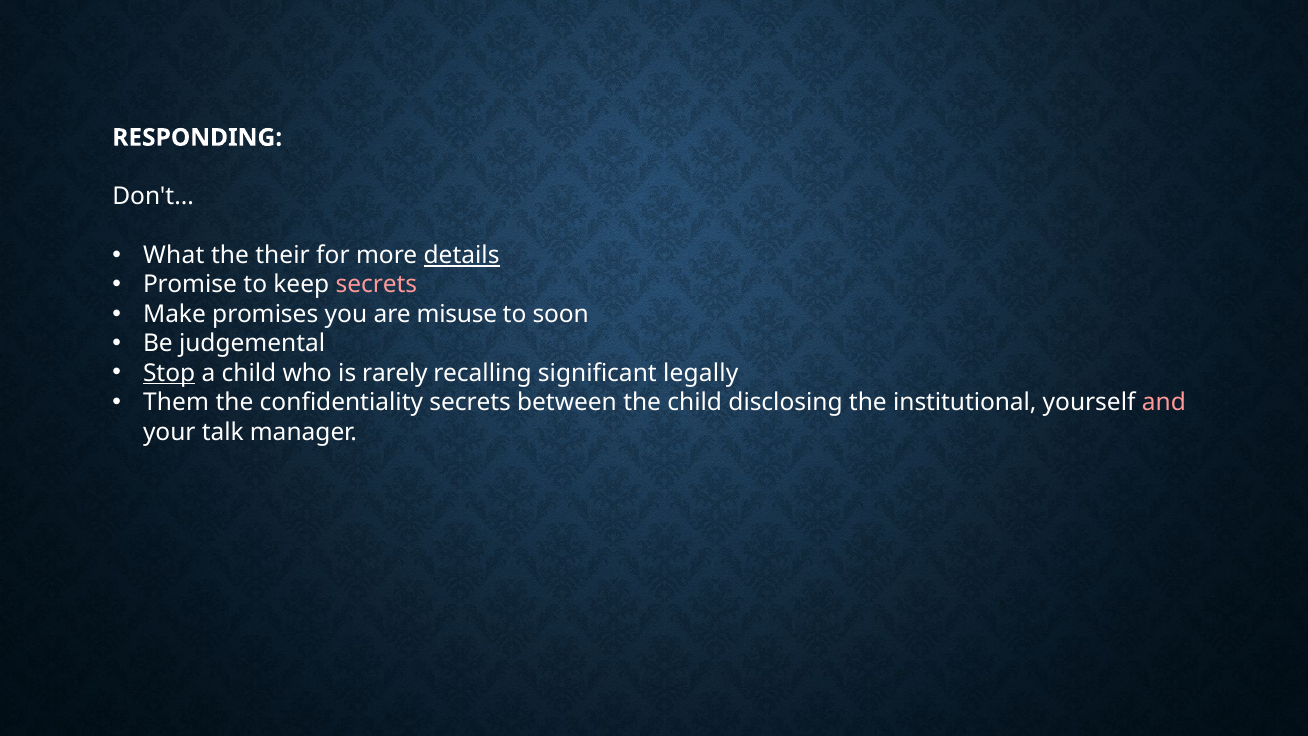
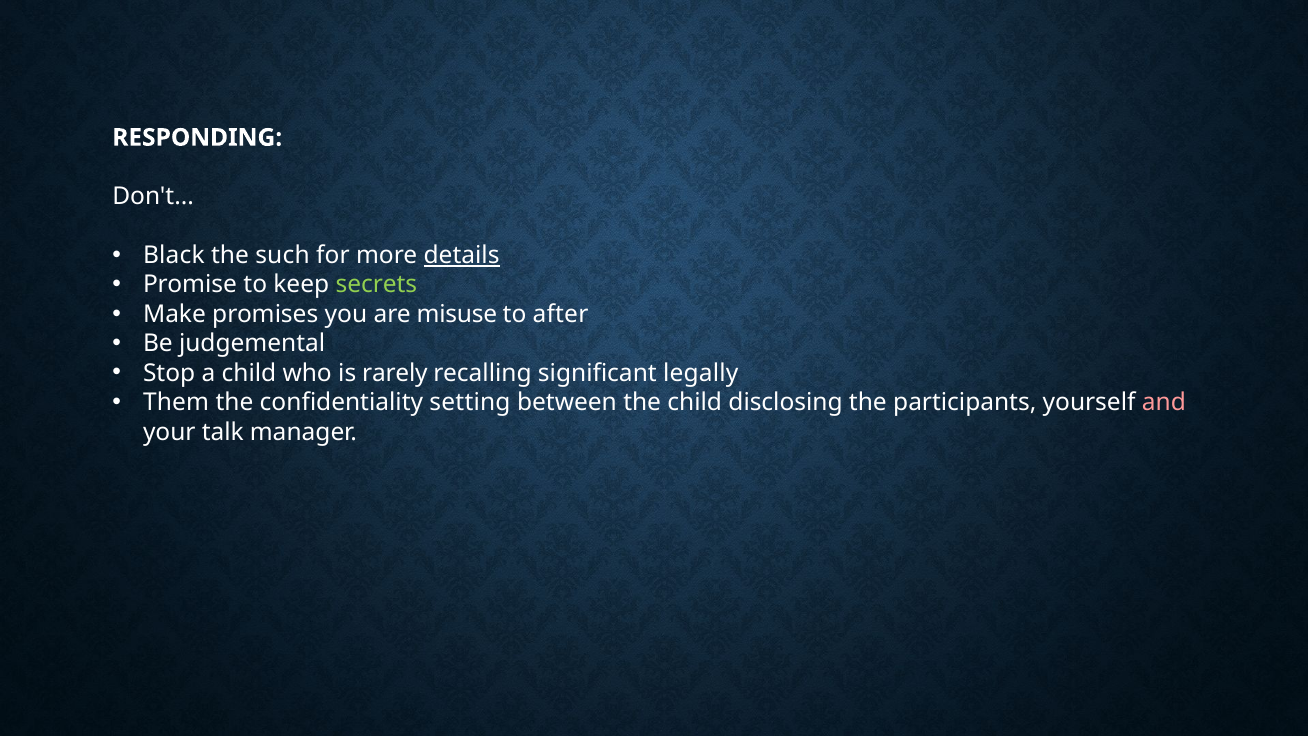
What: What -> Black
their: their -> such
secrets at (376, 285) colour: pink -> light green
soon: soon -> after
Stop underline: present -> none
confidentiality secrets: secrets -> setting
institutional: institutional -> participants
